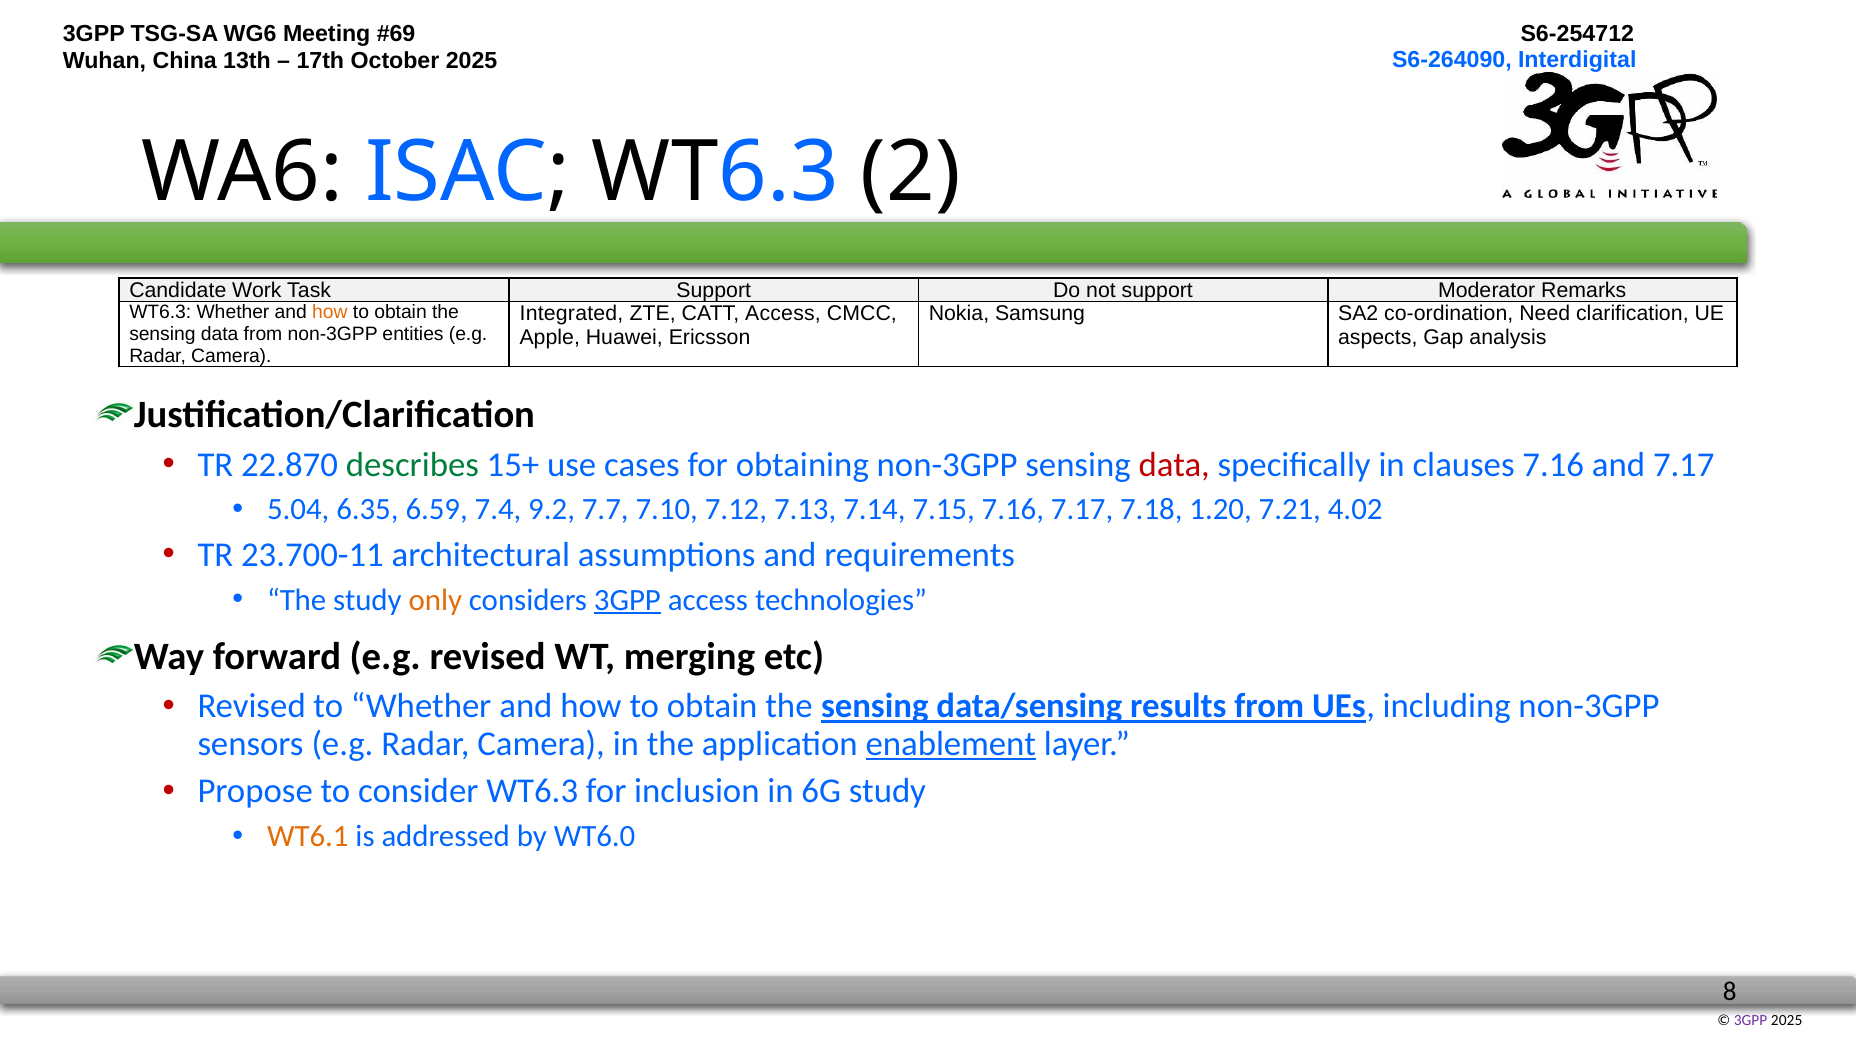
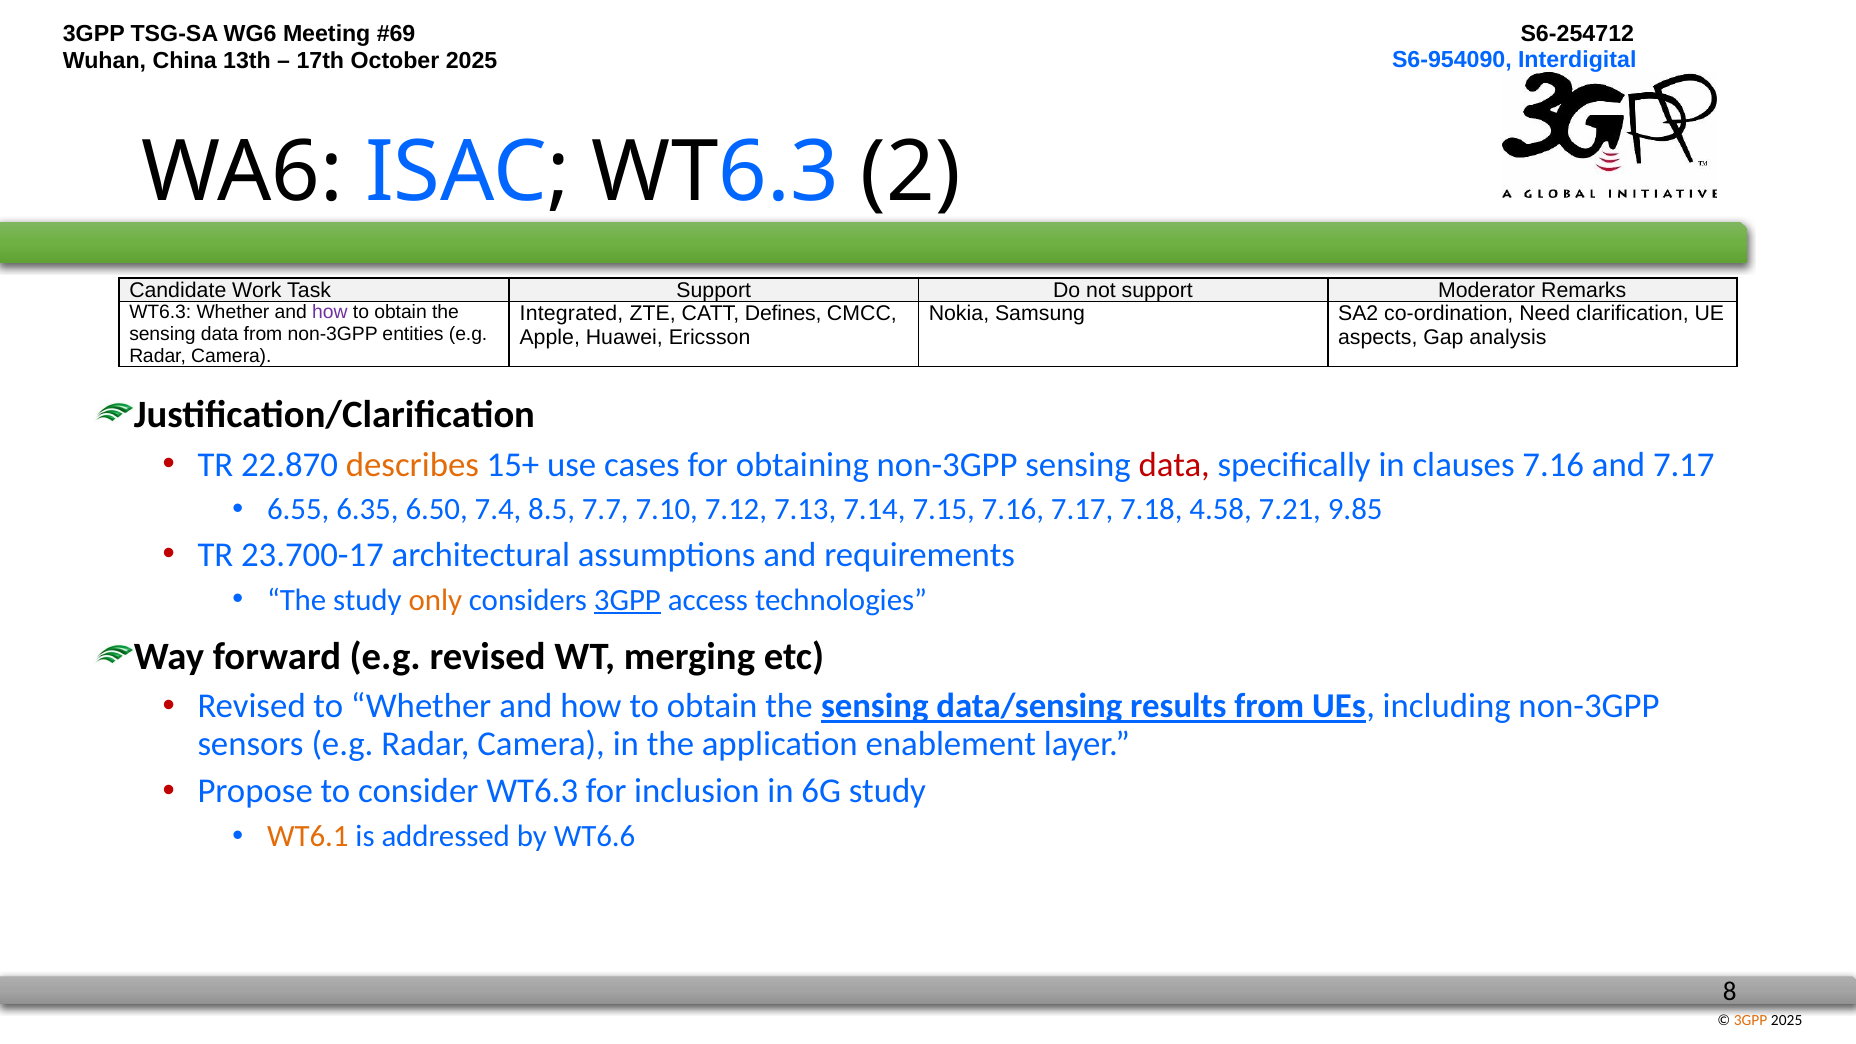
S6-264090: S6-264090 -> S6-954090
how at (330, 313) colour: orange -> purple
CATT Access: Access -> Defines
describes colour: green -> orange
5.04: 5.04 -> 6.55
6.59: 6.59 -> 6.50
9.2: 9.2 -> 8.5
1.20: 1.20 -> 4.58
4.02: 4.02 -> 9.85
23.700-11: 23.700-11 -> 23.700-17
enablement underline: present -> none
WT6.0: WT6.0 -> WT6.6
3GPP at (1751, 1021) colour: purple -> orange
